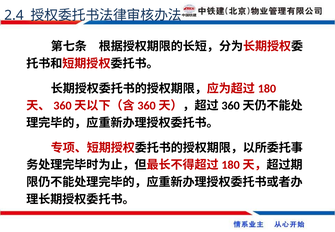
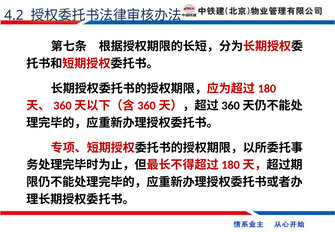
2.4: 2.4 -> 4.2
